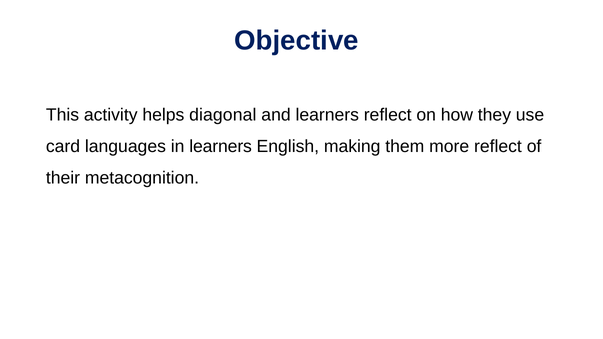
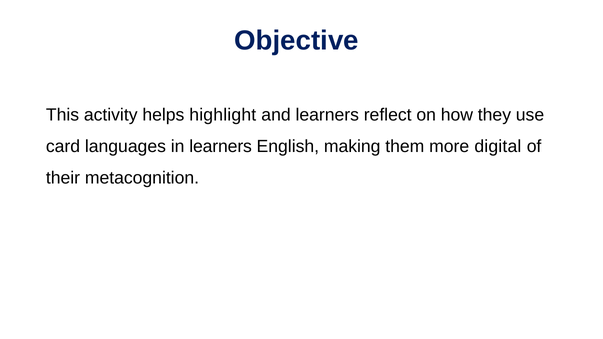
diagonal: diagonal -> highlight
more reflect: reflect -> digital
